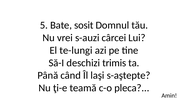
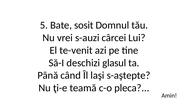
te-lungi: te-lungi -> te-venit
trimis: trimis -> glasul
